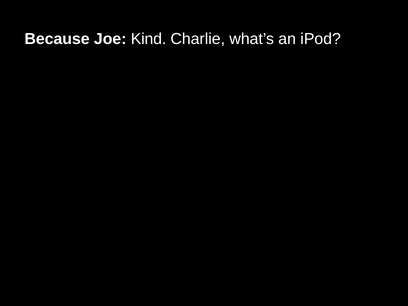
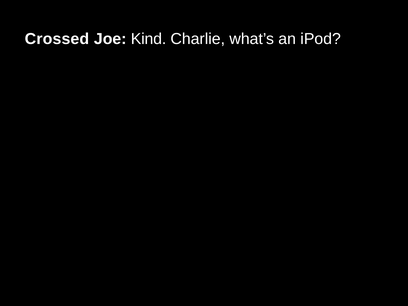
Because: Because -> Crossed
